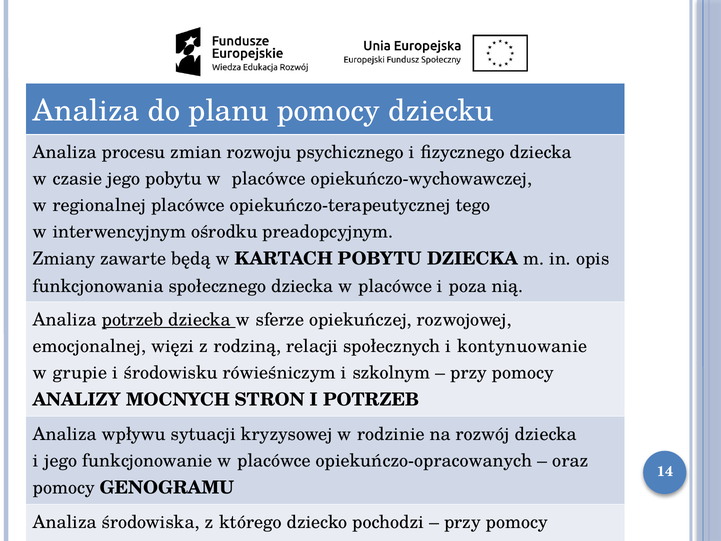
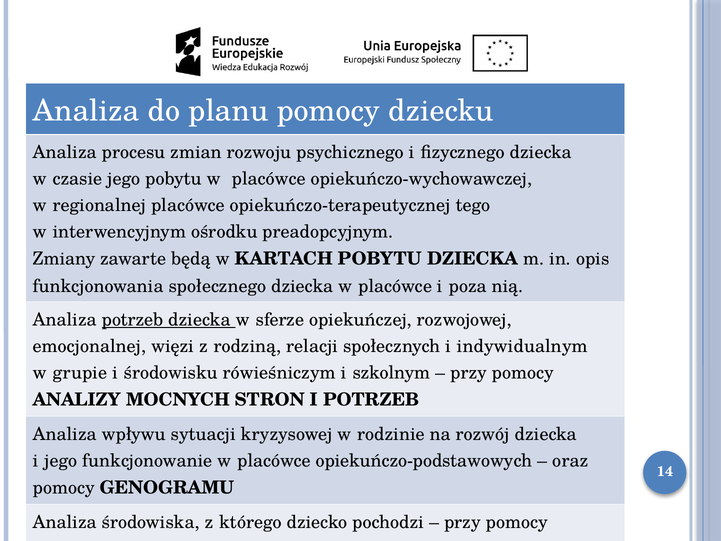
kontynuowanie: kontynuowanie -> indywidualnym
opiekuńczo-opracowanych: opiekuńczo-opracowanych -> opiekuńczo-podstawowych
